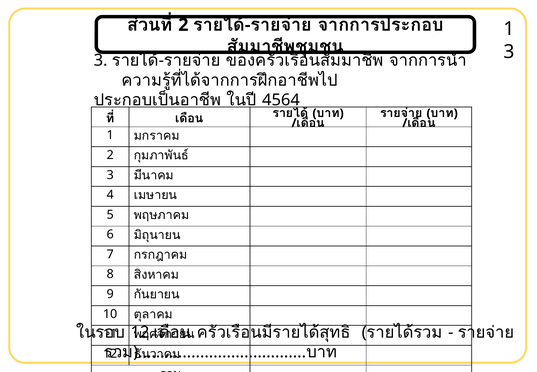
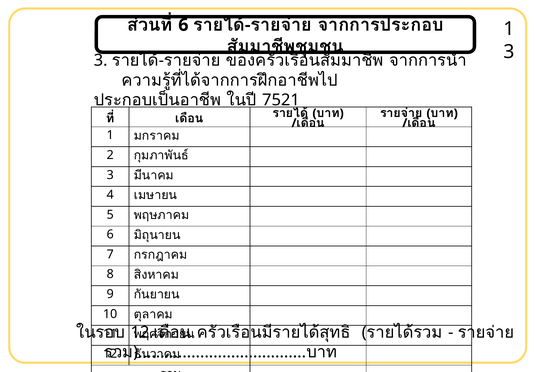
2 at (183, 25): 2 -> 6
4564: 4564 -> 7521
